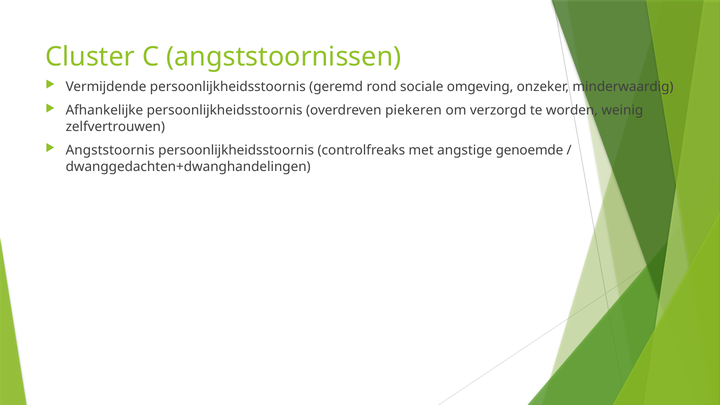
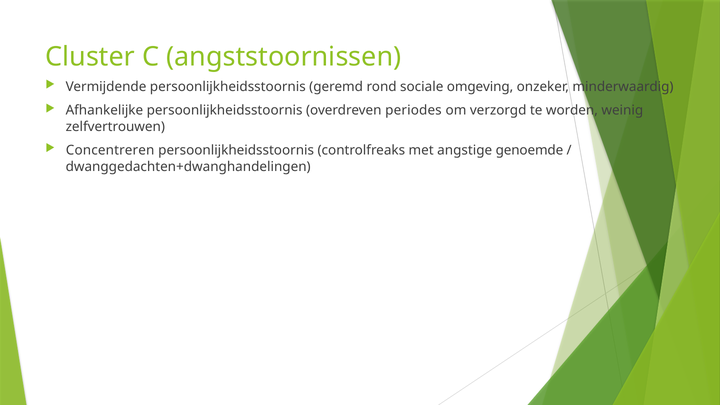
piekeren: piekeren -> periodes
Angststoornis: Angststoornis -> Concentreren
